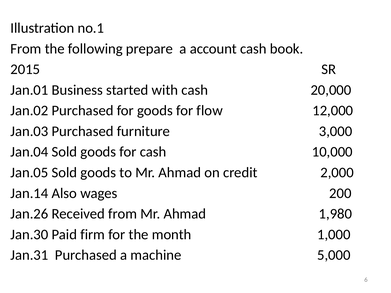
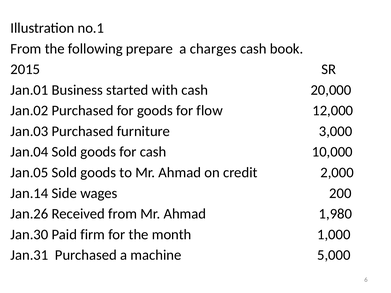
account: account -> charges
Also: Also -> Side
